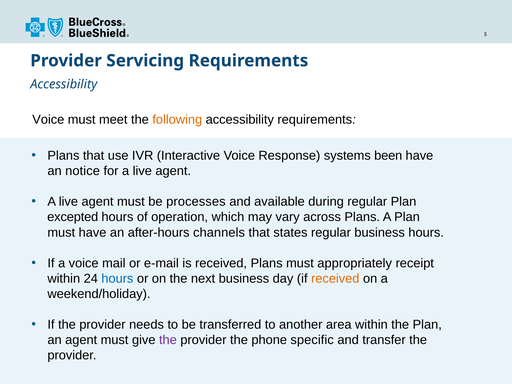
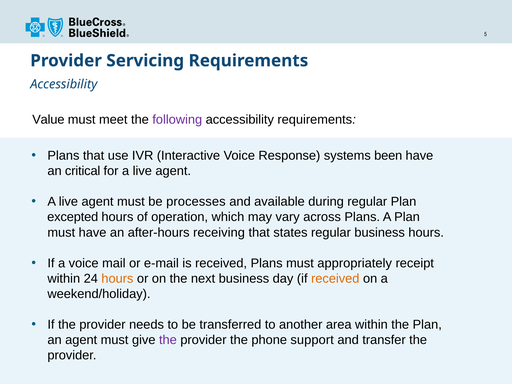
Voice at (48, 120): Voice -> Value
following colour: orange -> purple
notice: notice -> critical
channels: channels -> receiving
hours at (117, 279) colour: blue -> orange
specific: specific -> support
